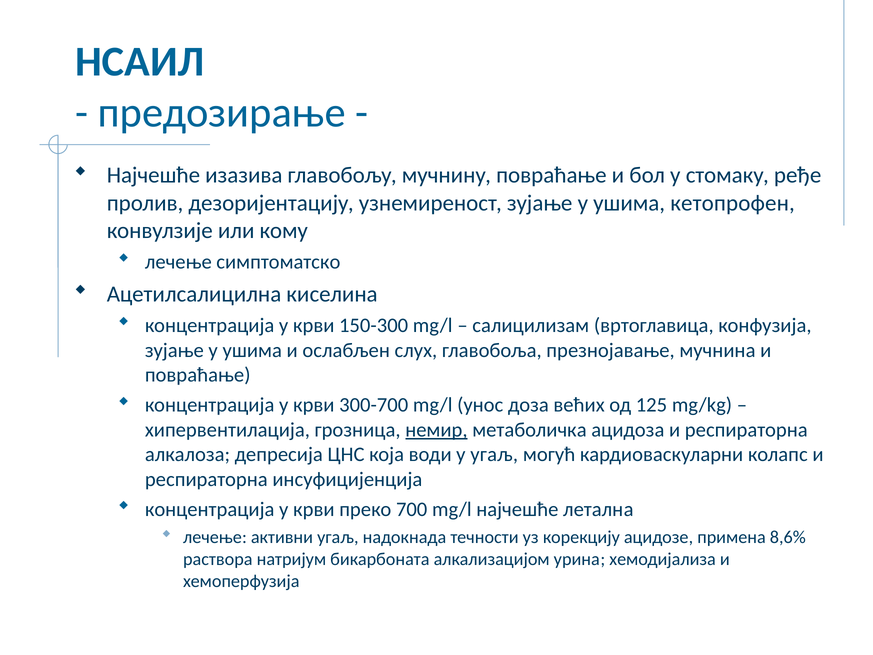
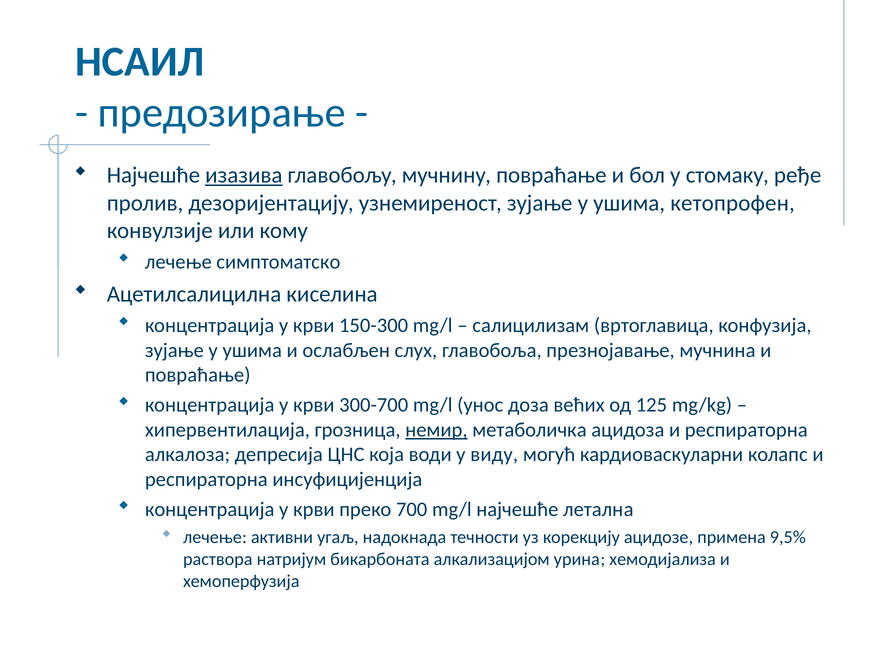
изазива underline: none -> present
у угаљ: угаљ -> виду
8,6%: 8,6% -> 9,5%
